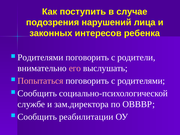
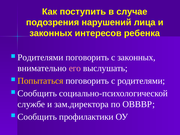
с родители: родители -> законных
Попытаться colour: pink -> yellow
реабилитации: реабилитации -> профилактики
